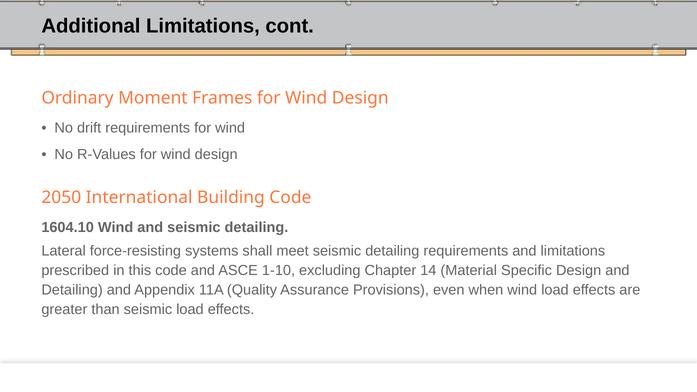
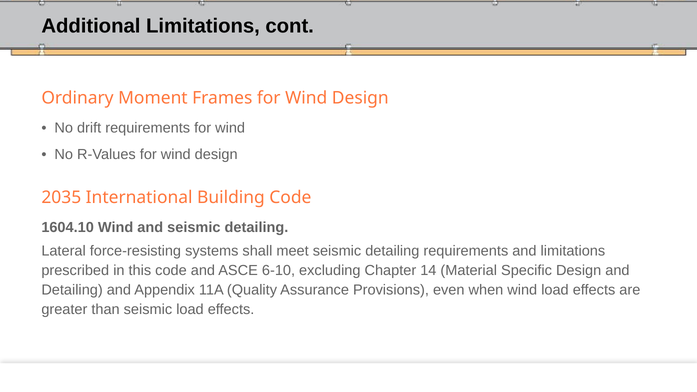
2050: 2050 -> 2035
1-10: 1-10 -> 6-10
